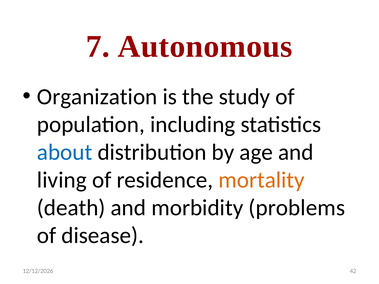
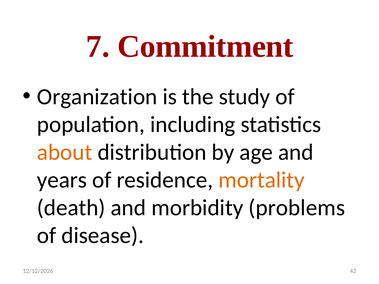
Autonomous: Autonomous -> Commitment
about colour: blue -> orange
living: living -> years
